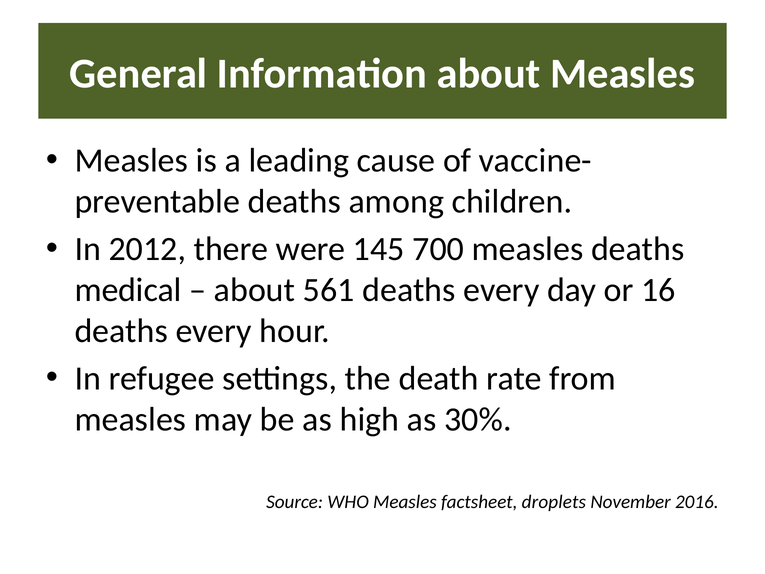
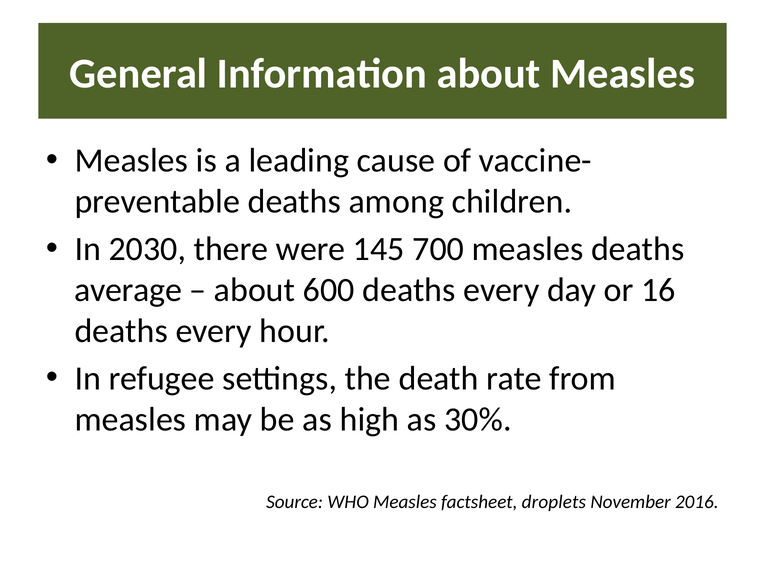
2012: 2012 -> 2030
medical: medical -> average
561: 561 -> 600
